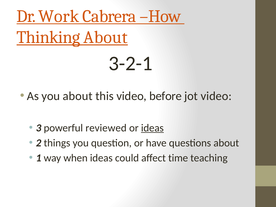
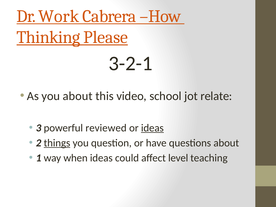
Thinking About: About -> Please
before: before -> school
jot video: video -> relate
things underline: none -> present
time: time -> level
